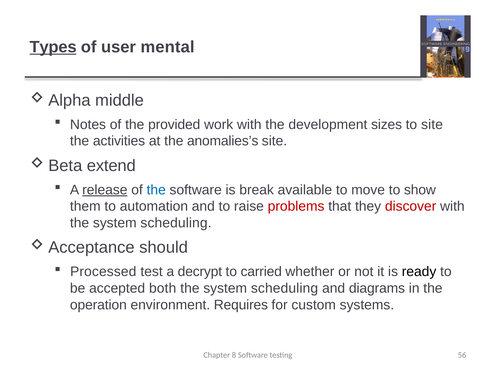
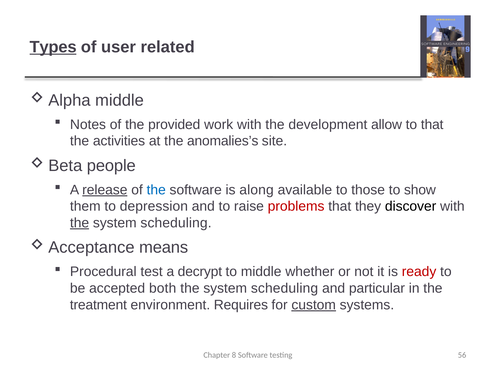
mental: mental -> related
sizes: sizes -> allow
to site: site -> that
extend: extend -> people
break: break -> along
move: move -> those
automation: automation -> depression
discover colour: red -> black
the at (80, 223) underline: none -> present
should: should -> means
Processed: Processed -> Procedural
to carried: carried -> middle
ready colour: black -> red
diagrams: diagrams -> particular
operation: operation -> treatment
custom underline: none -> present
